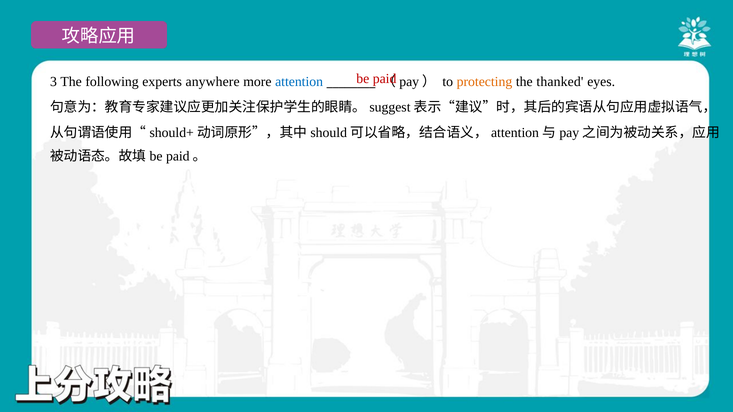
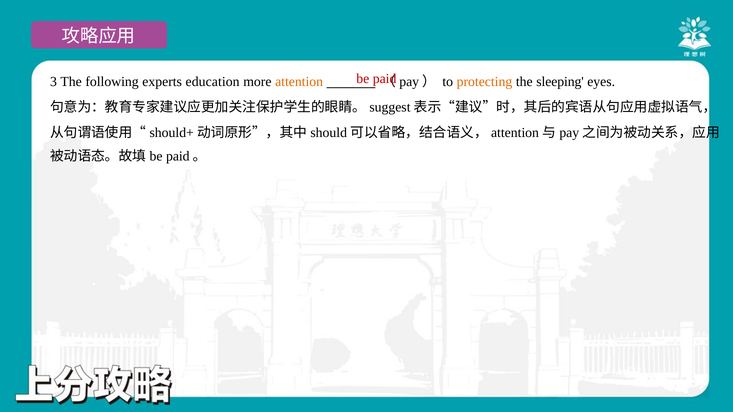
anywhere: anywhere -> education
attention colour: blue -> orange
thanked: thanked -> sleeping
